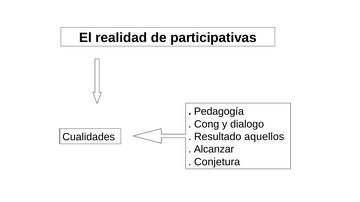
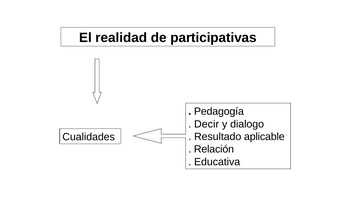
Cong: Cong -> Decir
aquellos: aquellos -> aplicable
Alcanzar: Alcanzar -> Relación
Conjetura: Conjetura -> Educativa
